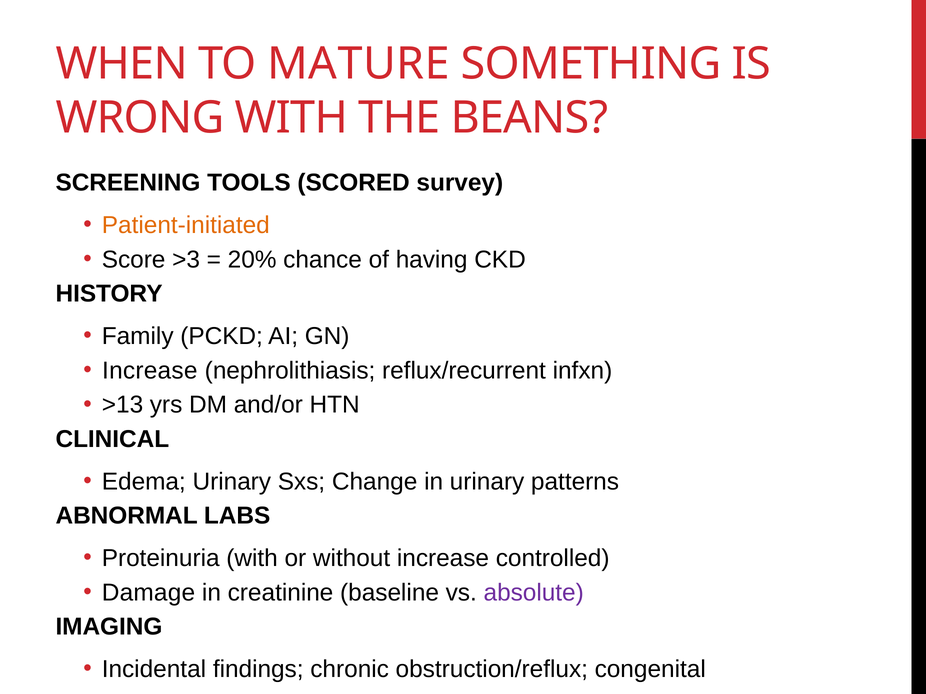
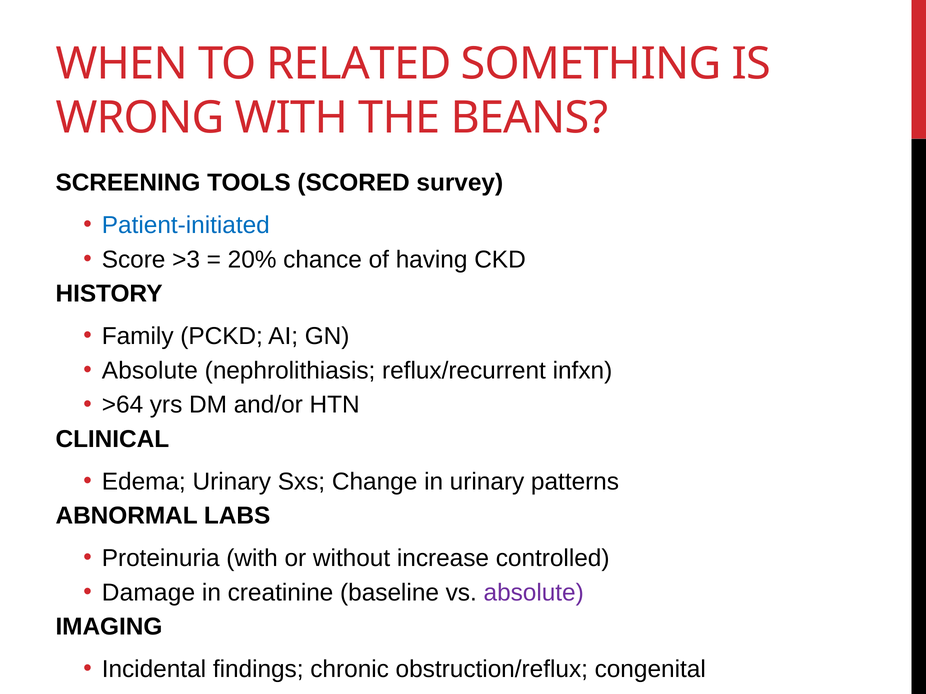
MATURE: MATURE -> RELATED
Patient-initiated colour: orange -> blue
Increase at (150, 371): Increase -> Absolute
>13: >13 -> >64
